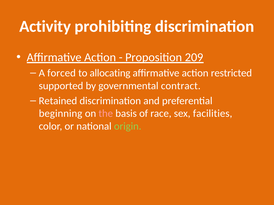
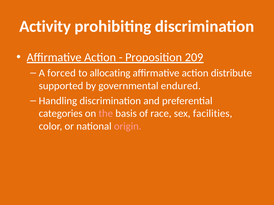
restricted: restricted -> distribute
contract: contract -> endured
Retained: Retained -> Handling
beginning: beginning -> categories
origin colour: light green -> pink
